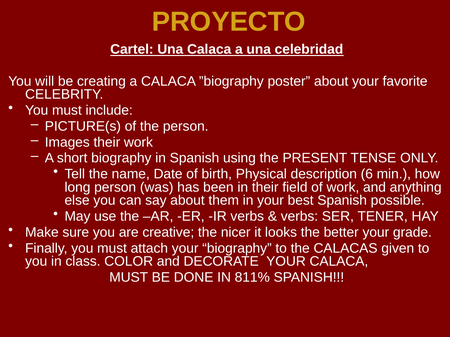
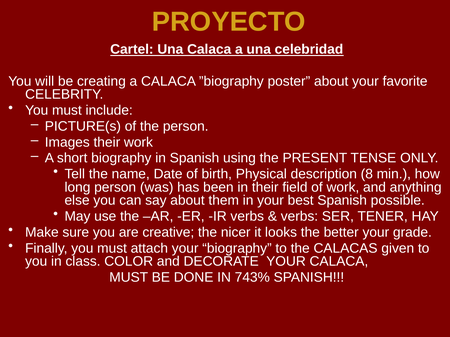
6: 6 -> 8
811%: 811% -> 743%
